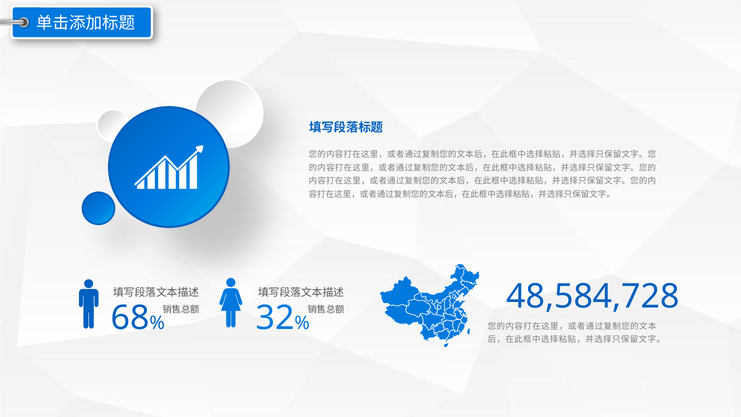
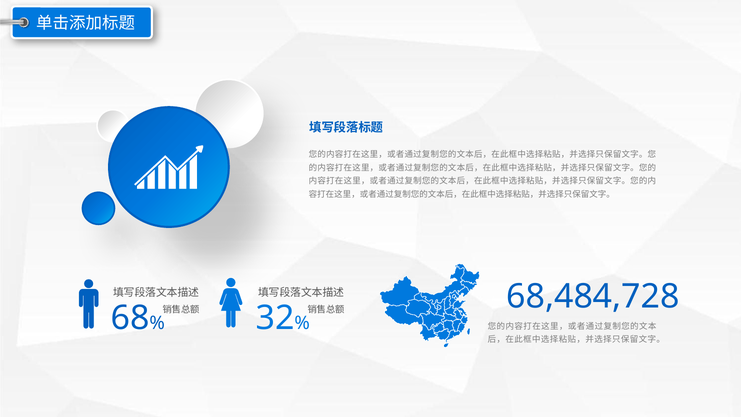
48,584,728: 48,584,728 -> 68,484,728
